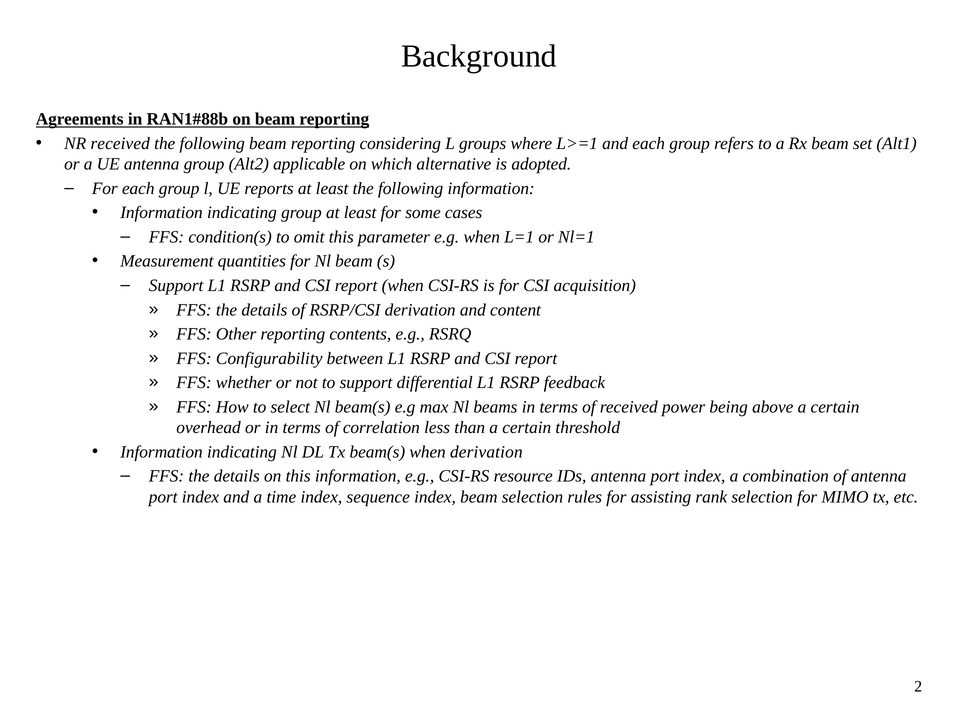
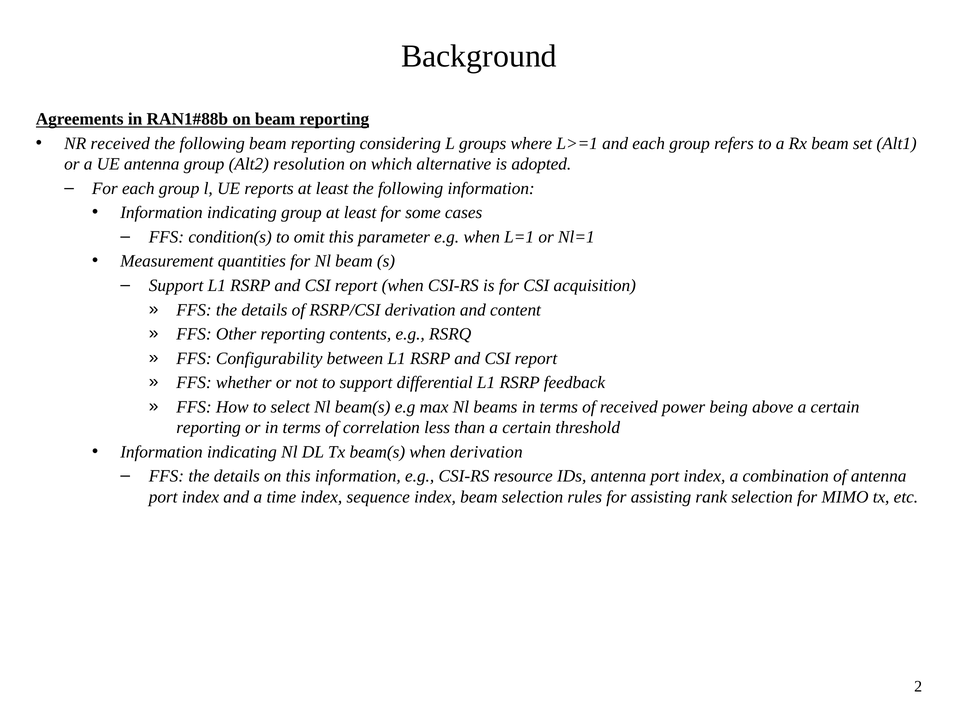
applicable: applicable -> resolution
overhead at (209, 427): overhead -> reporting
